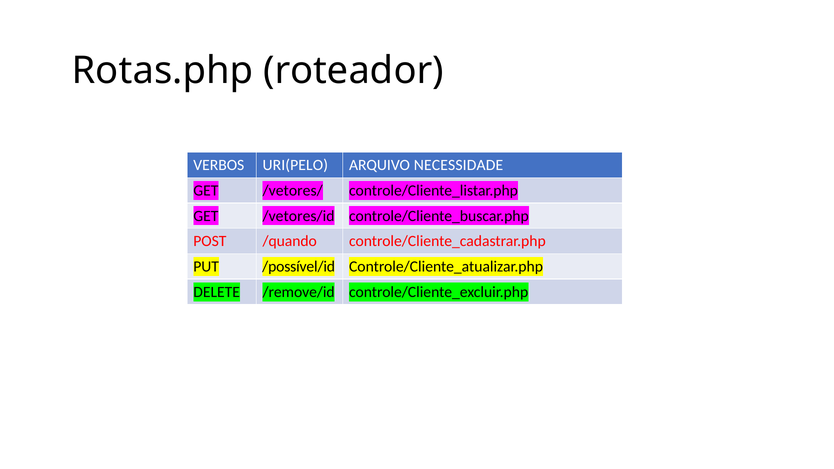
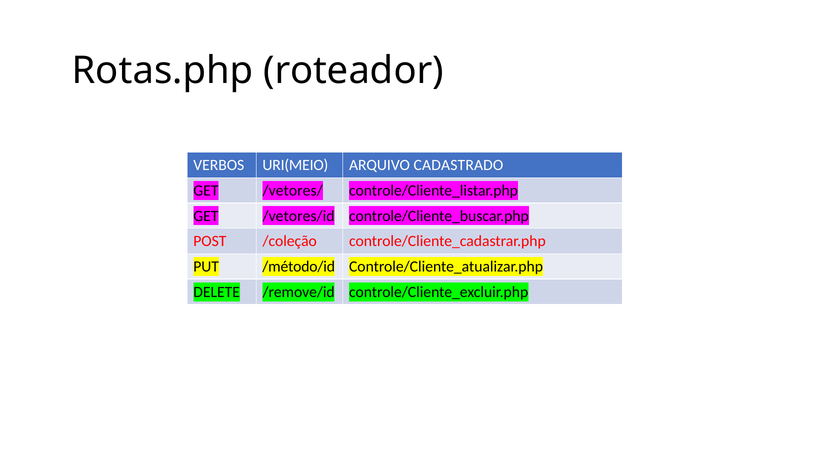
URI(PELO: URI(PELO -> URI(MEIO
NECESSIDADE: NECESSIDADE -> CADASTRADO
/quando: /quando -> /coleção
/possível/id: /possível/id -> /método/id
